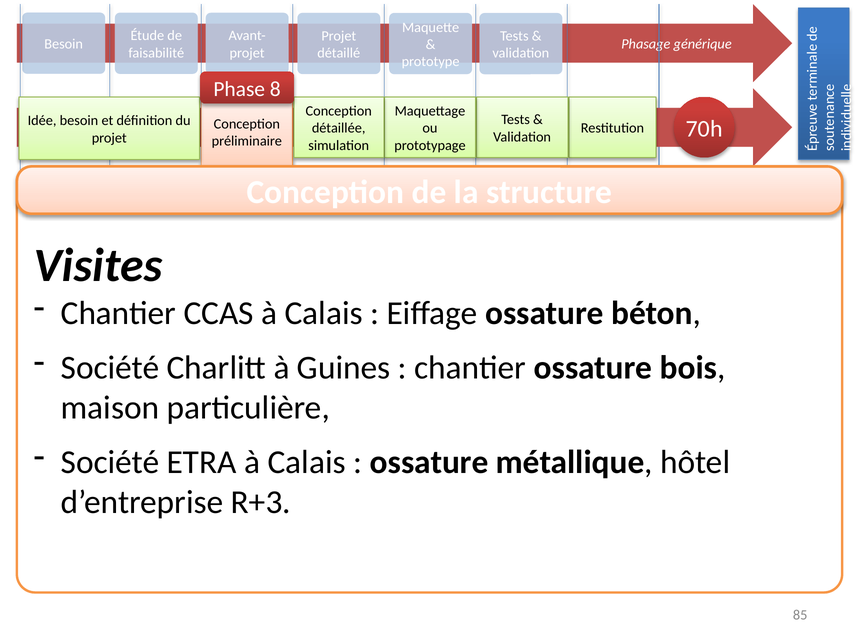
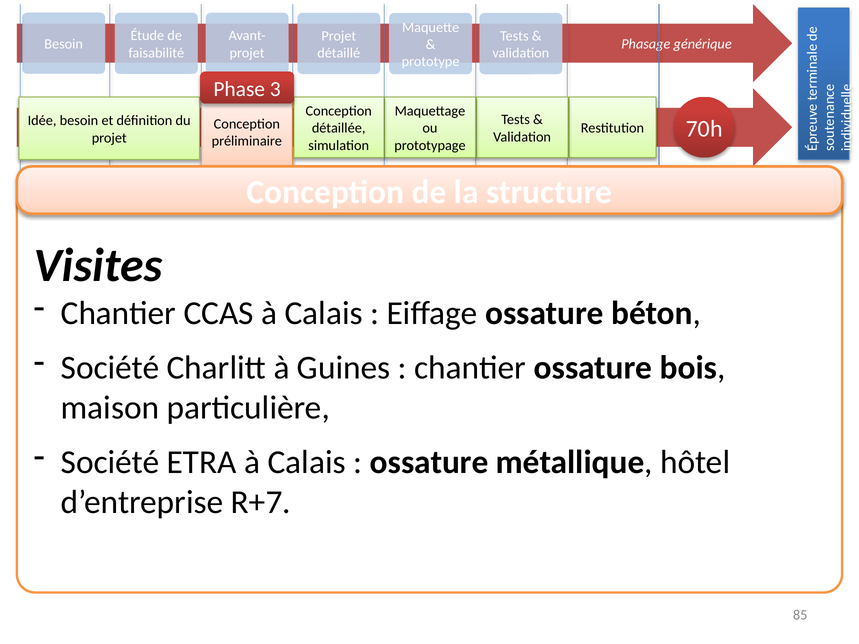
8: 8 -> 3
R+3: R+3 -> R+7
